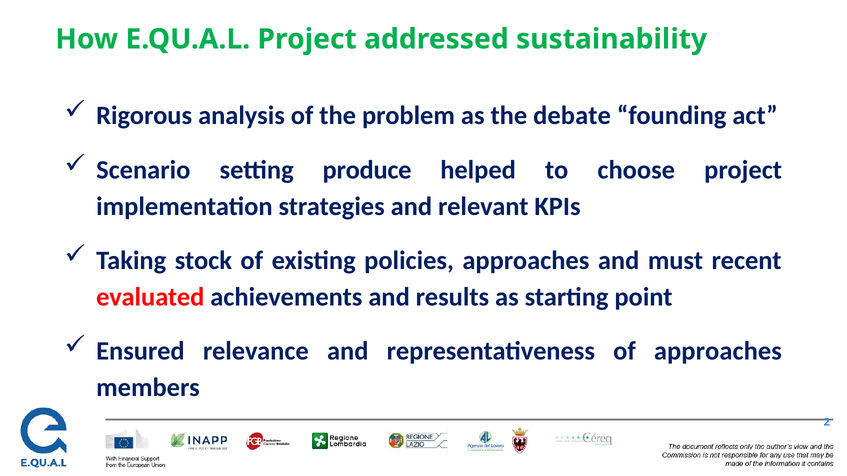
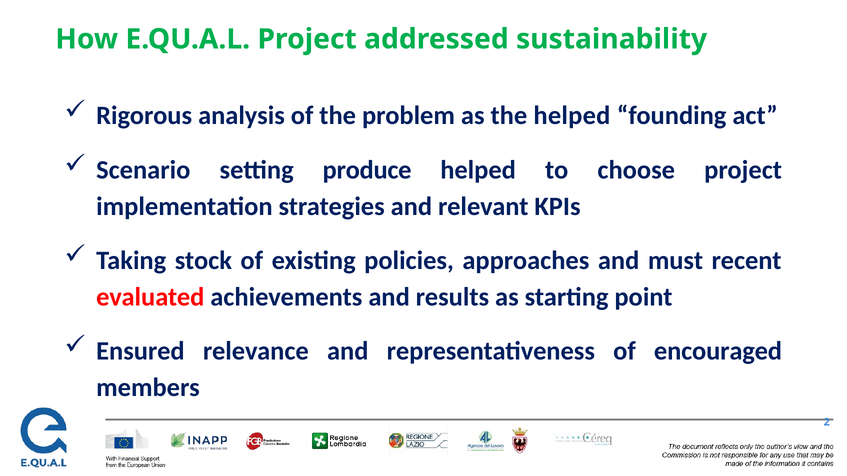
the debate: debate -> helped
of approaches: approaches -> encouraged
